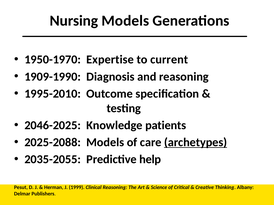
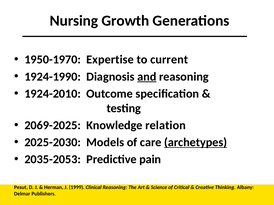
Nursing Models: Models -> Growth
1909-1990: 1909-1990 -> 1924-1990
and underline: none -> present
1995-2010: 1995-2010 -> 1924-2010
2046-2025: 2046-2025 -> 2069-2025
patients: patients -> relation
2025-2088: 2025-2088 -> 2025-2030
2035-2055: 2035-2055 -> 2035-2053
help: help -> pain
